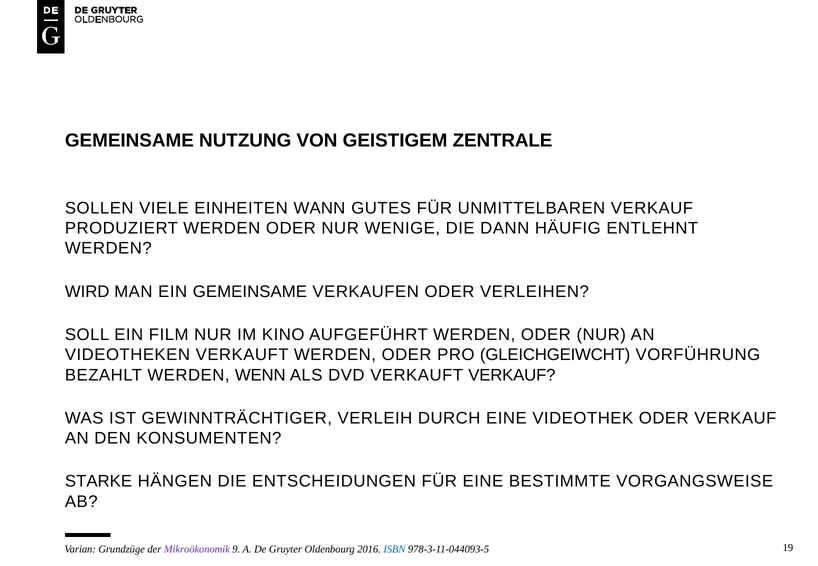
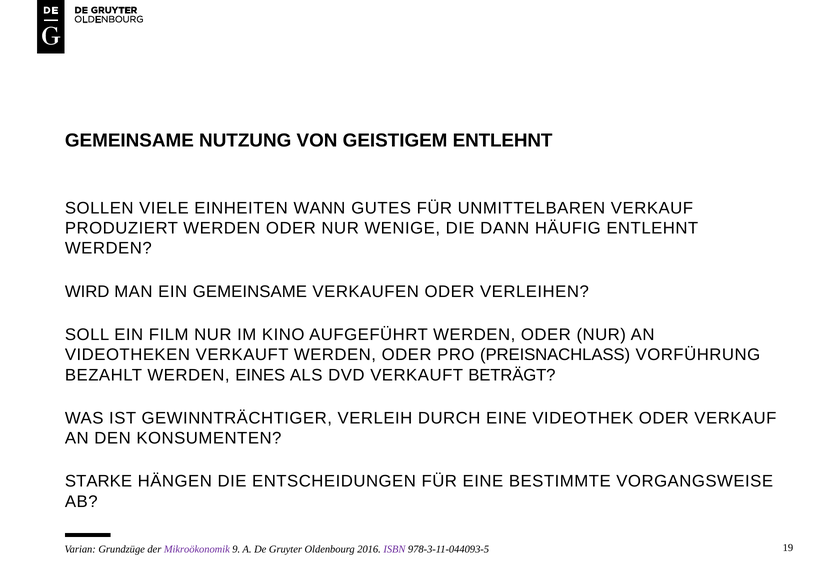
GEISTIGEM ZENTRALE: ZENTRALE -> ENTLEHNT
GLEICHGEIWCHT: GLEICHGEIWCHT -> PREISNACHLASS
WENN: WENN -> EINES
VERKAUFT VERKAUF: VERKAUF -> BETRÄGT
ISBN colour: blue -> purple
